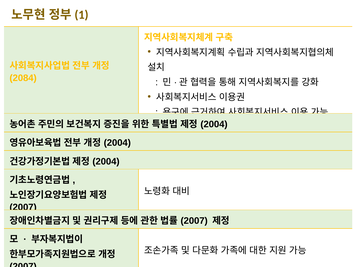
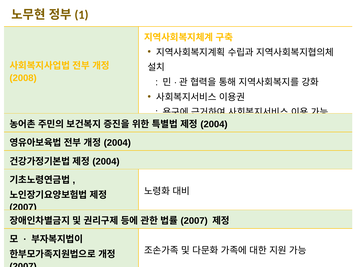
2084: 2084 -> 2008
